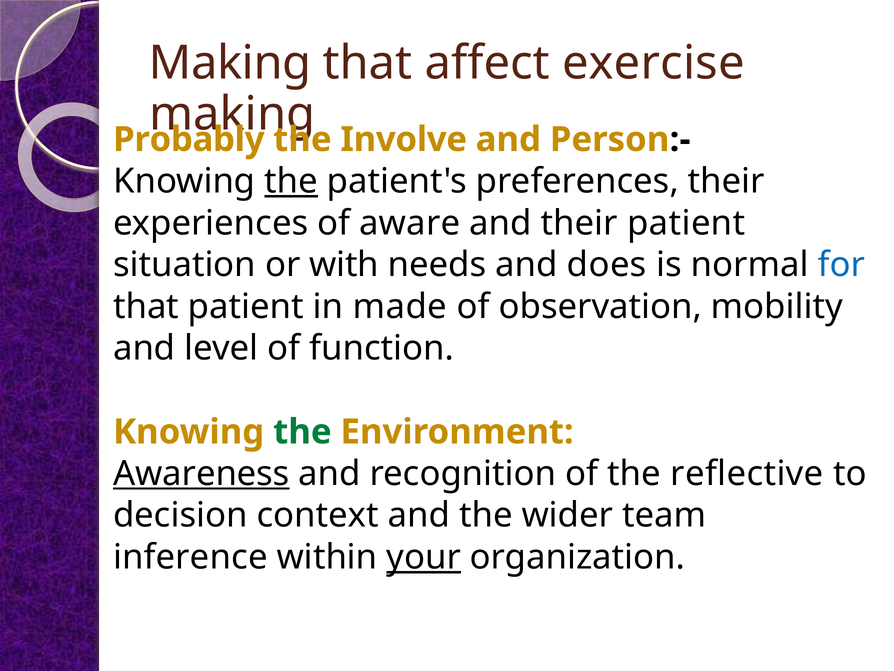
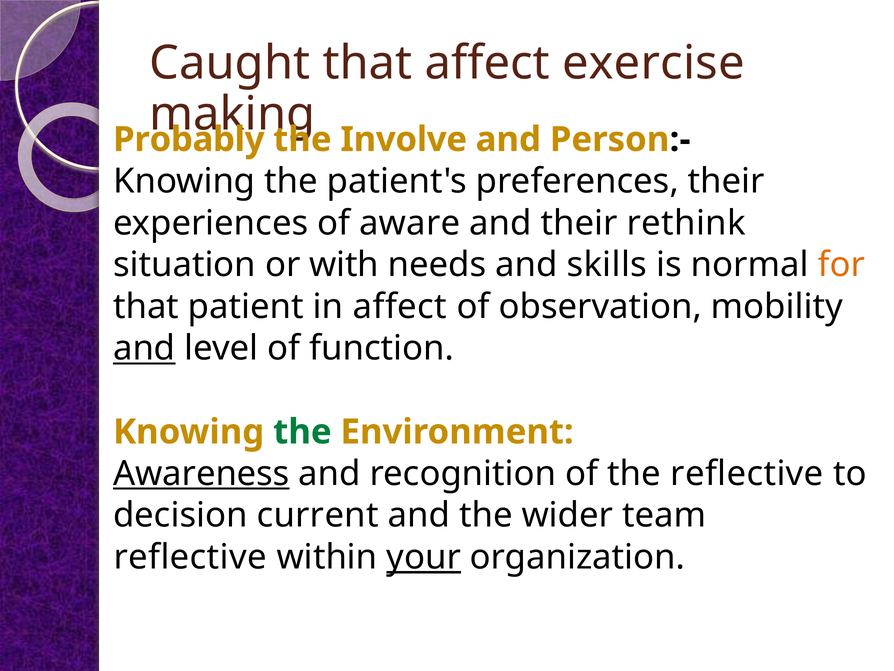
Making at (230, 63): Making -> Caught
the at (291, 181) underline: present -> none
their patient: patient -> rethink
does: does -> skills
for colour: blue -> orange
in made: made -> affect
and at (144, 348) underline: none -> present
context: context -> current
inference at (190, 557): inference -> reflective
